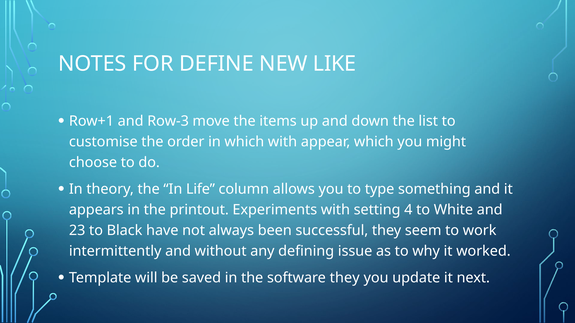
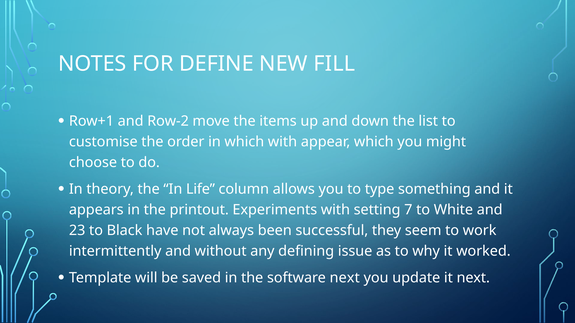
LIKE: LIKE -> FILL
Row-3: Row-3 -> Row-2
4: 4 -> 7
software they: they -> next
